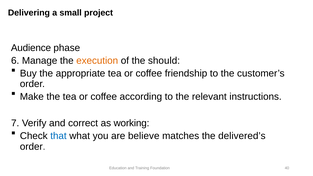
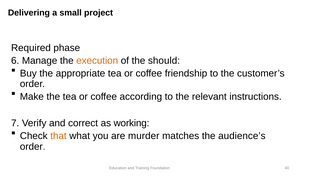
Audience: Audience -> Required
that colour: blue -> orange
believe: believe -> murder
delivered’s: delivered’s -> audience’s
